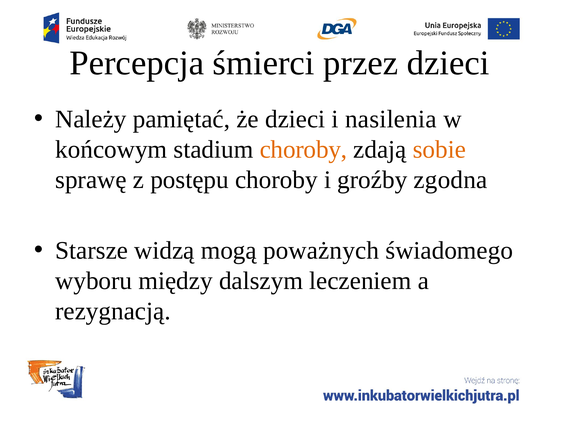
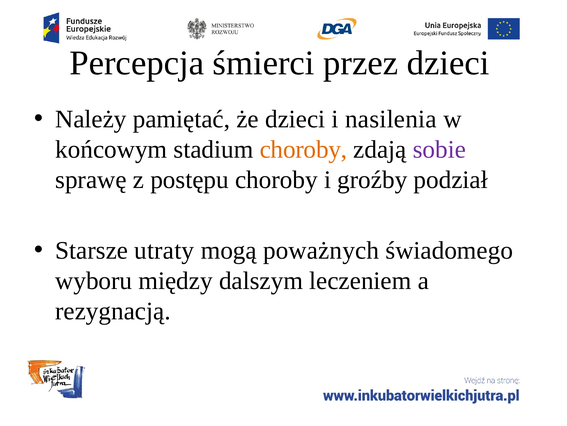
sobie colour: orange -> purple
zgodna: zgodna -> podział
widzą: widzą -> utraty
